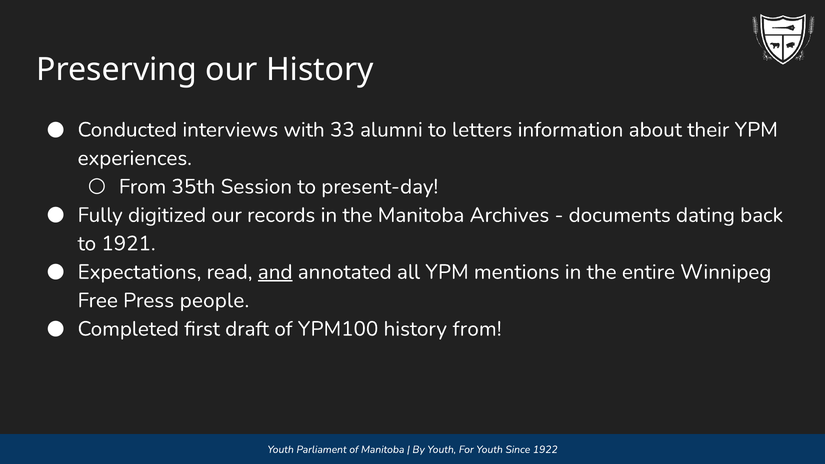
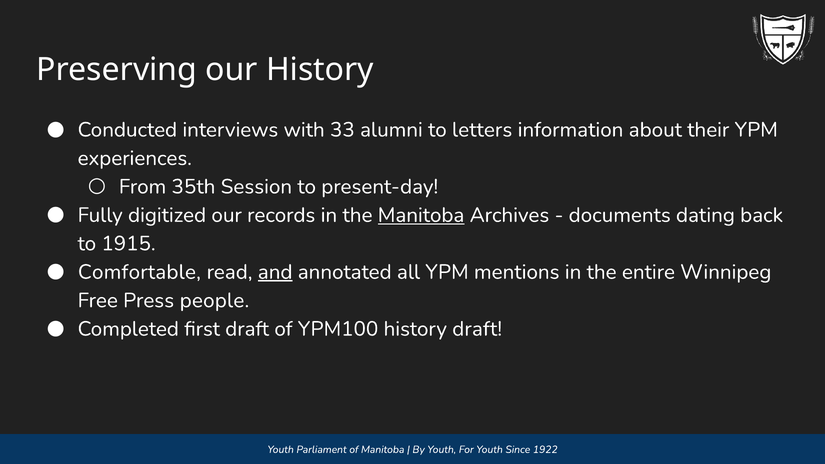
Manitoba at (421, 215) underline: none -> present
1921: 1921 -> 1915
Expectations: Expectations -> Comfortable
history from: from -> draft
